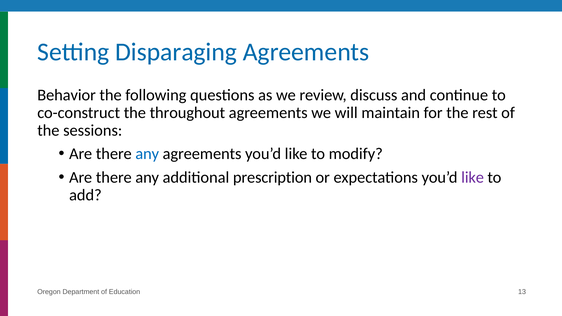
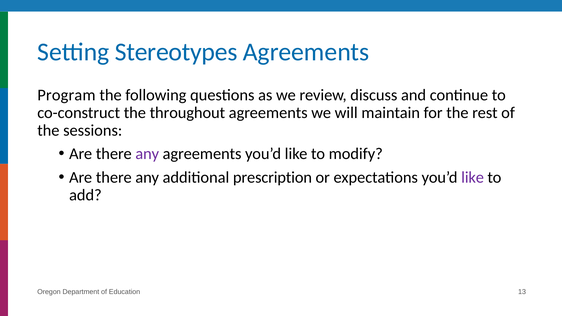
Disparaging: Disparaging -> Stereotypes
Behavior: Behavior -> Program
any at (147, 154) colour: blue -> purple
